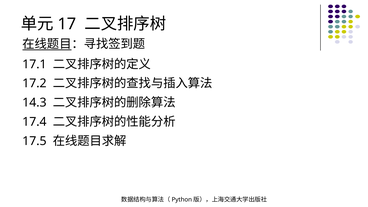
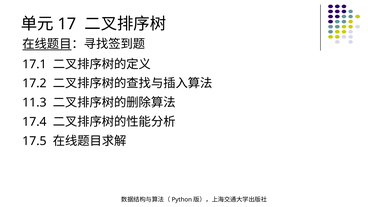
14.3: 14.3 -> 11.3
